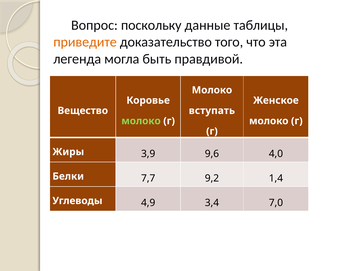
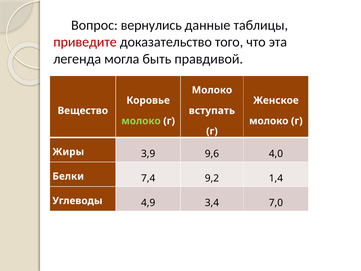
поскольку: поскольку -> вернулись
приведите colour: orange -> red
7,7: 7,7 -> 7,4
